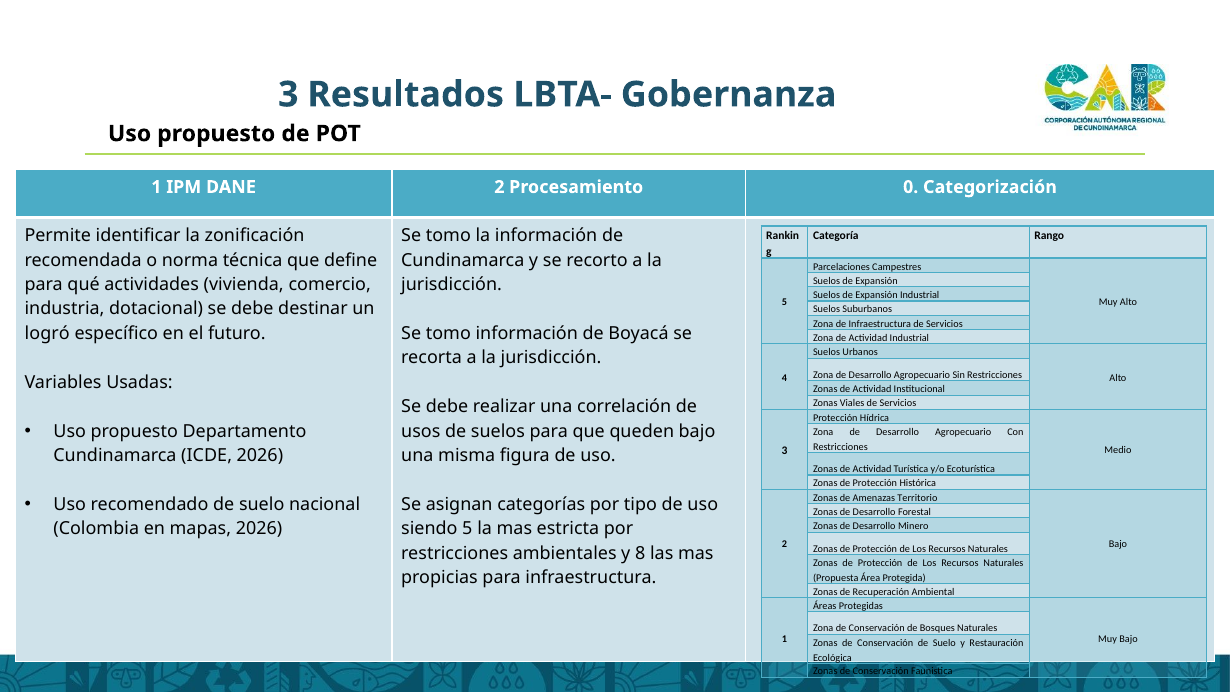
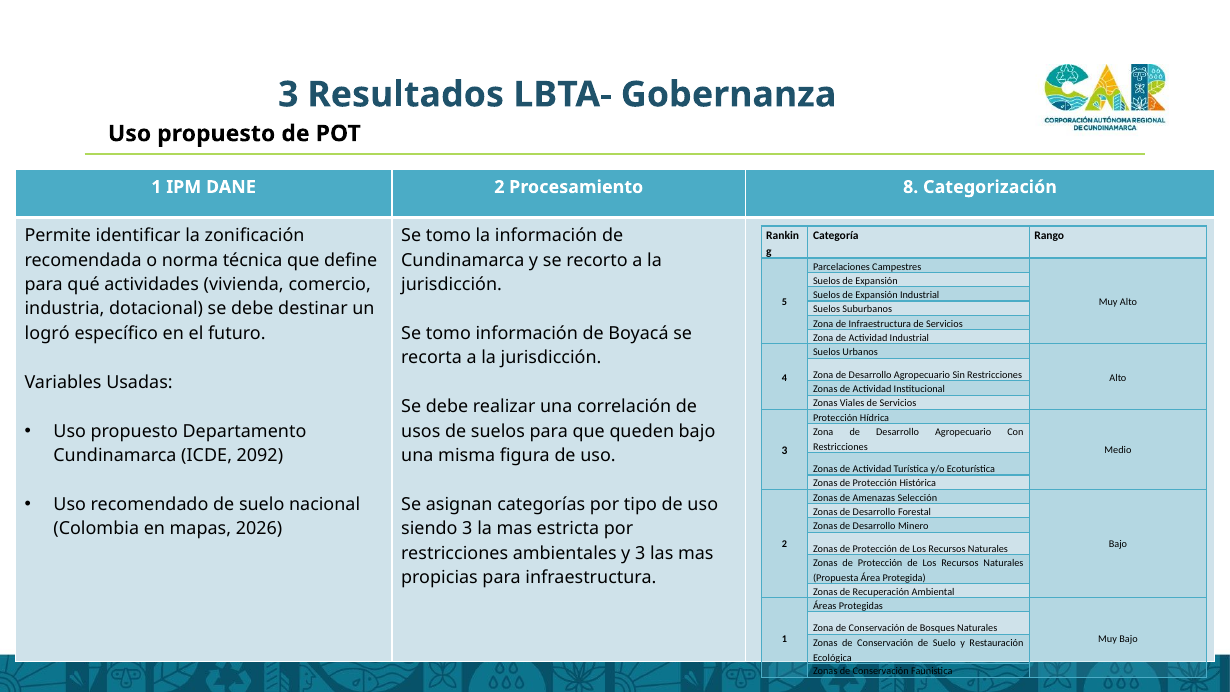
0: 0 -> 8
ICDE 2026: 2026 -> 2092
Territorio: Territorio -> Selección
siendo 5: 5 -> 3
y 8: 8 -> 3
